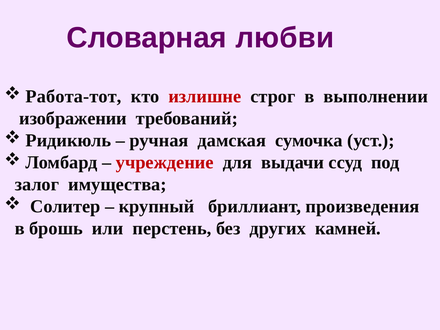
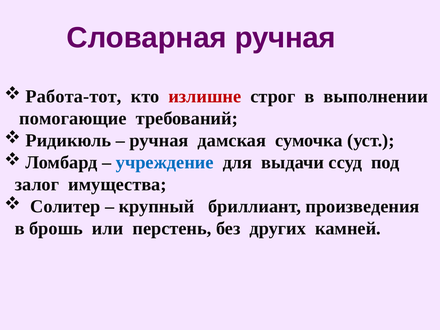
Словарная любви: любви -> ручная
изображении: изображении -> помогающие
учреждение colour: red -> blue
